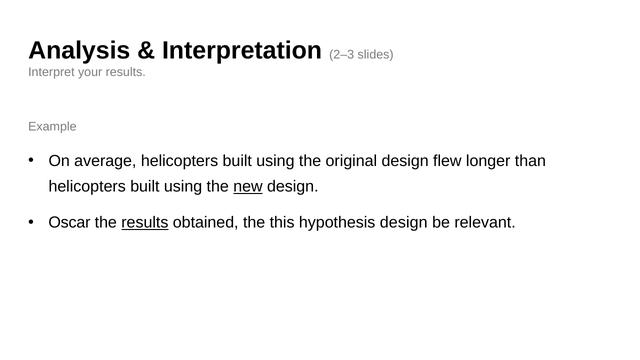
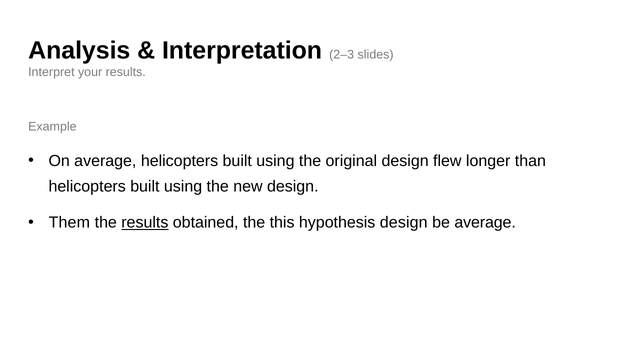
new underline: present -> none
Oscar: Oscar -> Them
be relevant: relevant -> average
